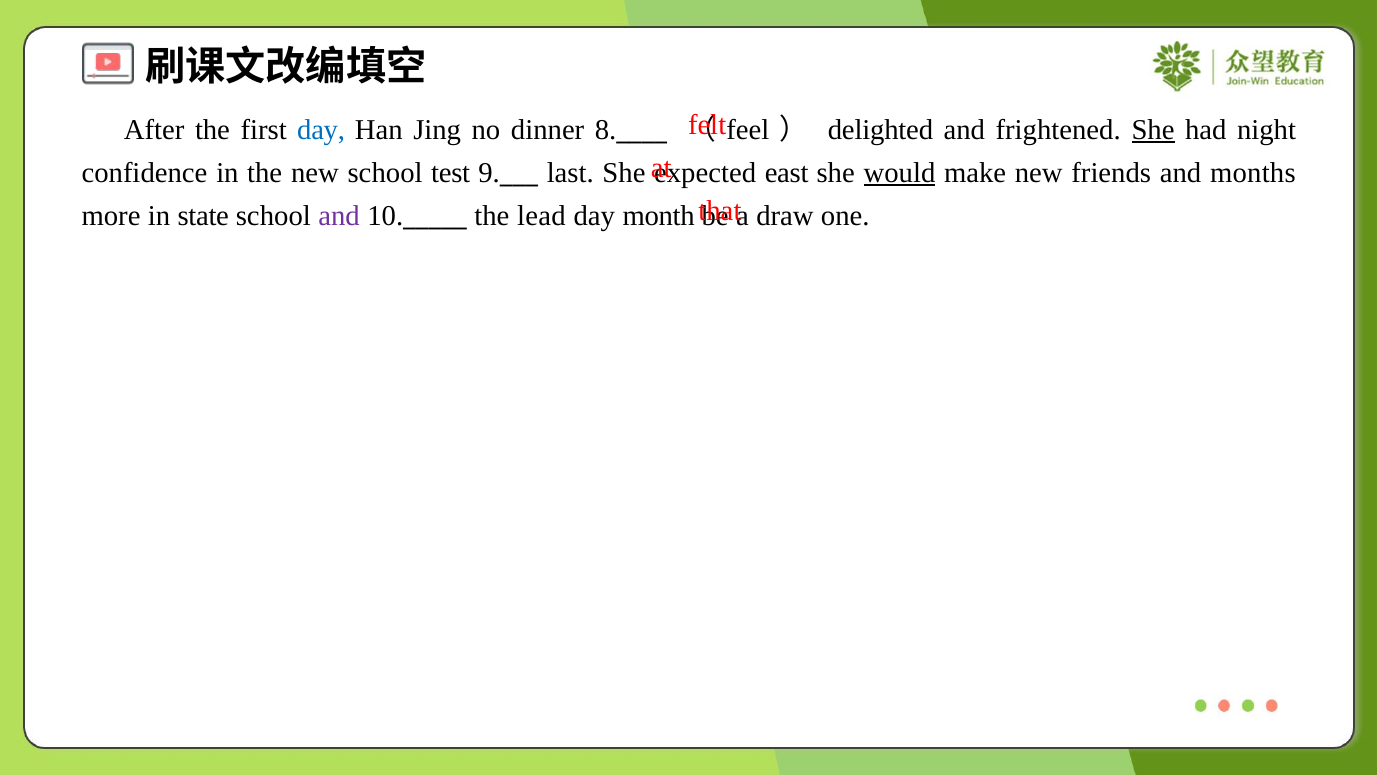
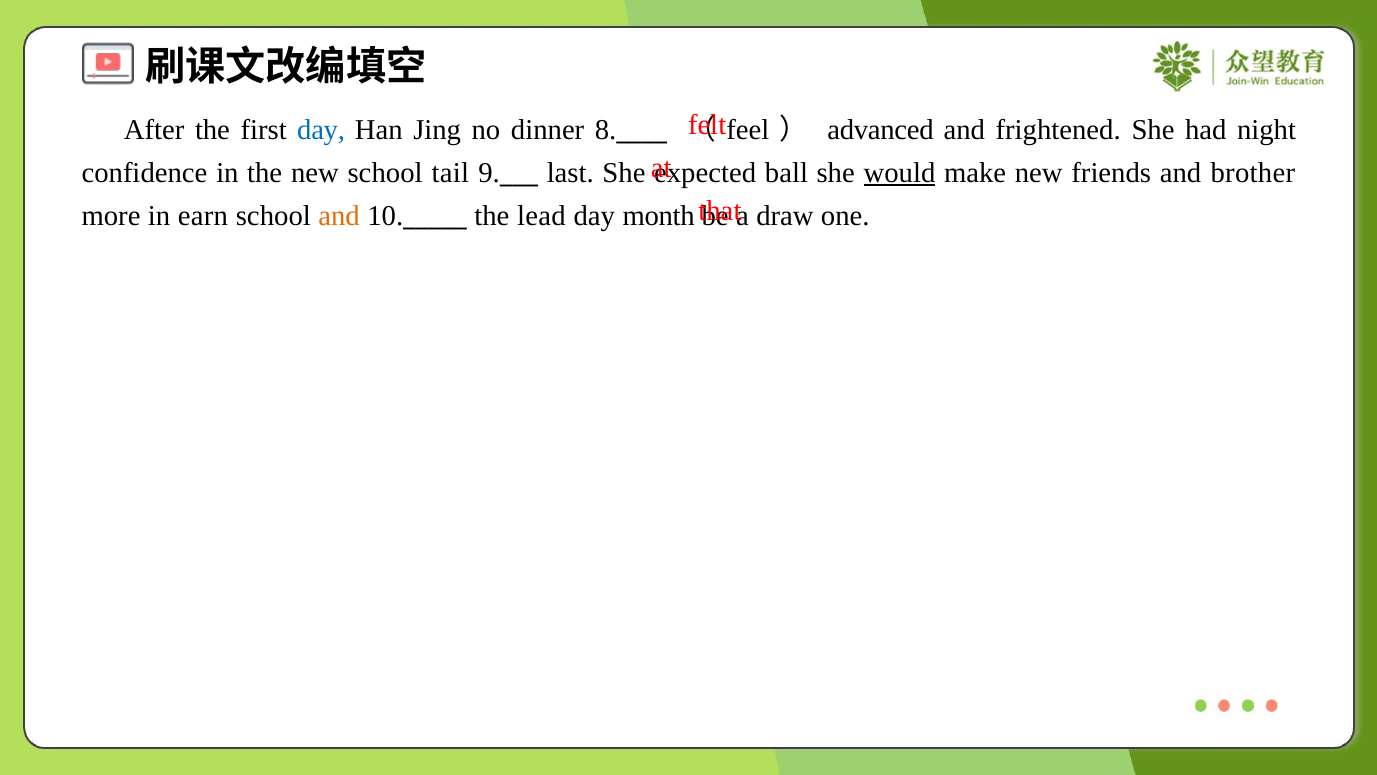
delighted: delighted -> advanced
She at (1153, 129) underline: present -> none
test: test -> tail
east: east -> ball
months: months -> brother
state: state -> earn
and at (339, 215) colour: purple -> orange
